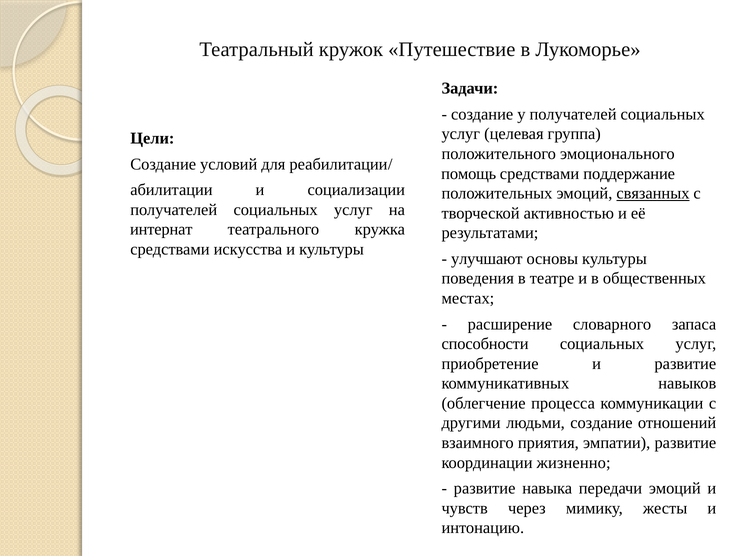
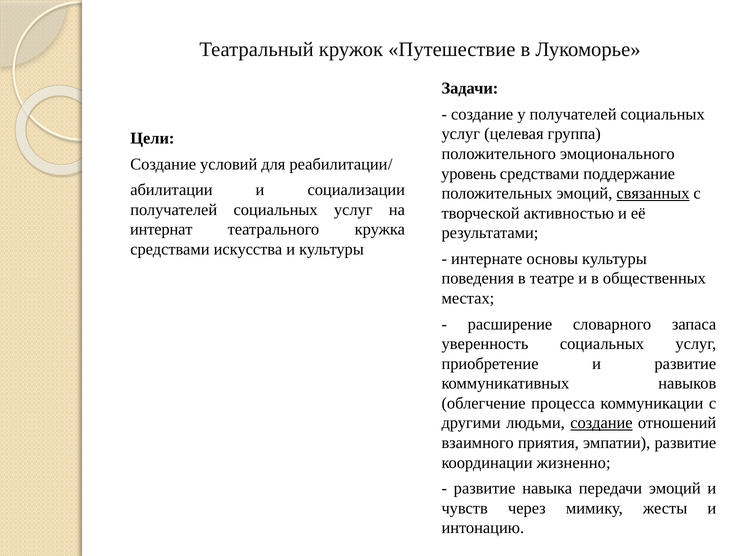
помощь: помощь -> уровень
улучшают: улучшают -> интернате
способности: способности -> уверенность
создание at (601, 423) underline: none -> present
